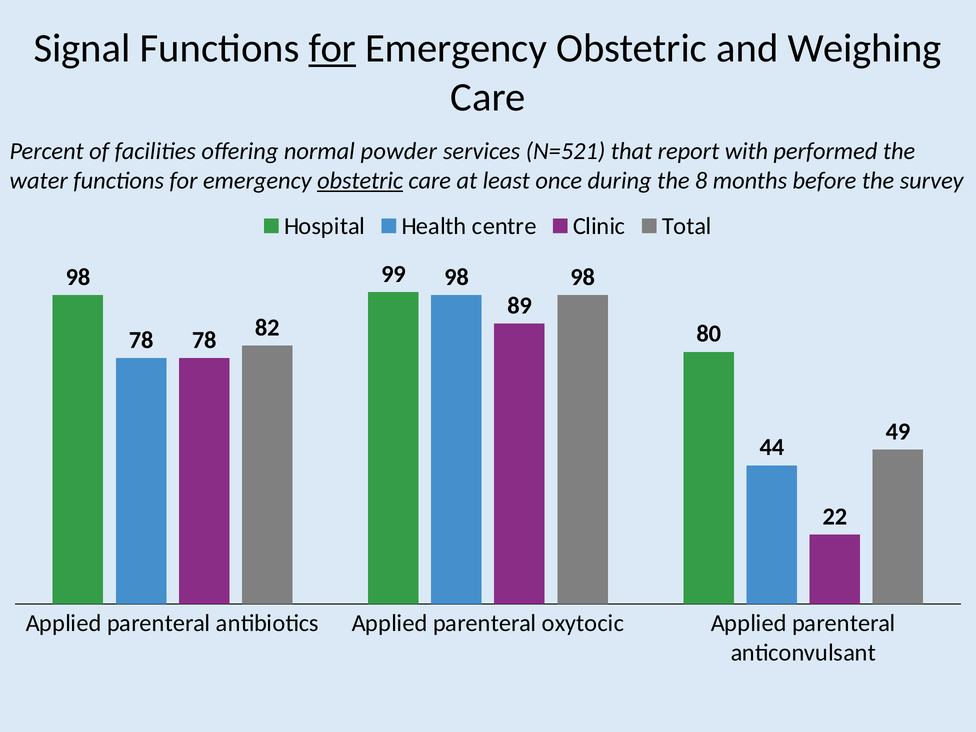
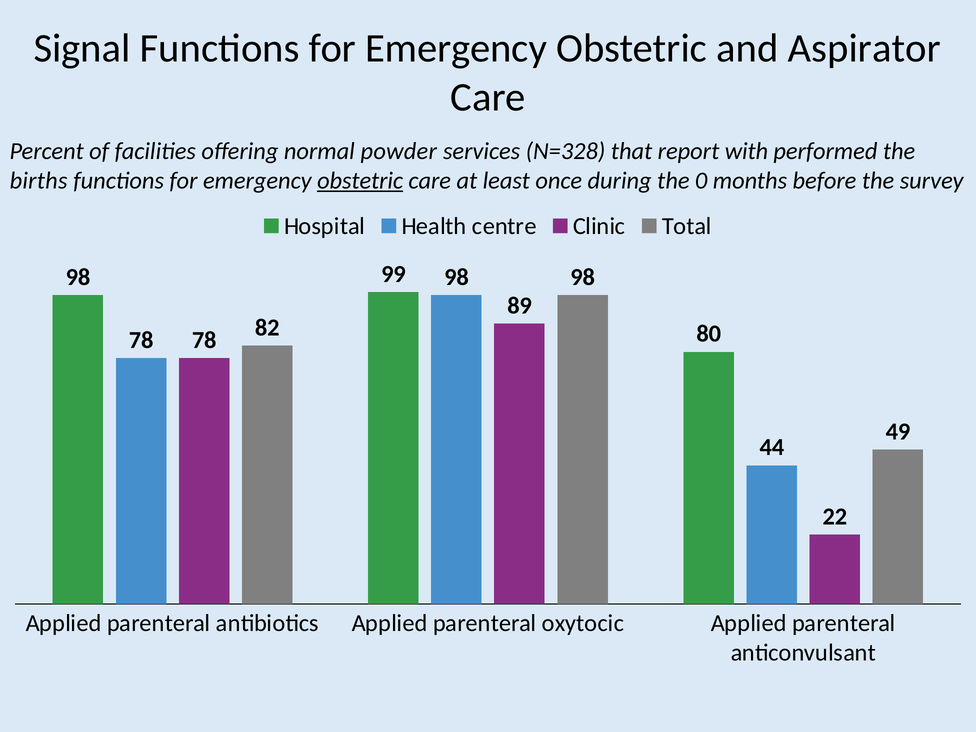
for at (332, 48) underline: present -> none
Weighing: Weighing -> Aspirator
N=521: N=521 -> N=328
water: water -> births
8: 8 -> 0
